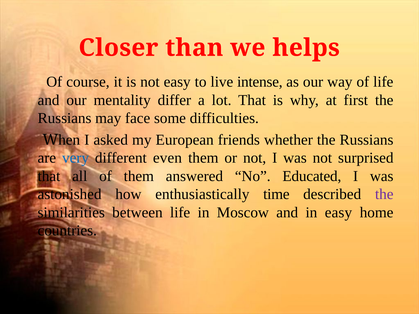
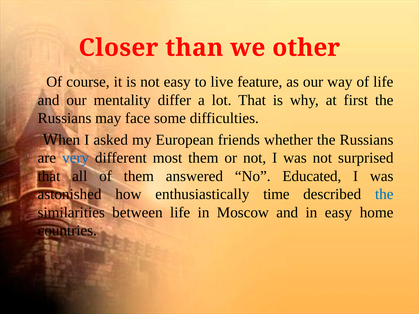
helps: helps -> other
intense: intense -> feature
even: even -> most
the at (384, 194) colour: purple -> blue
